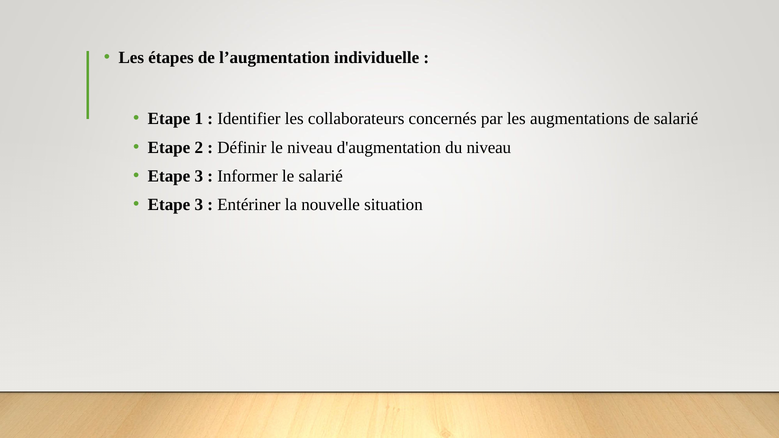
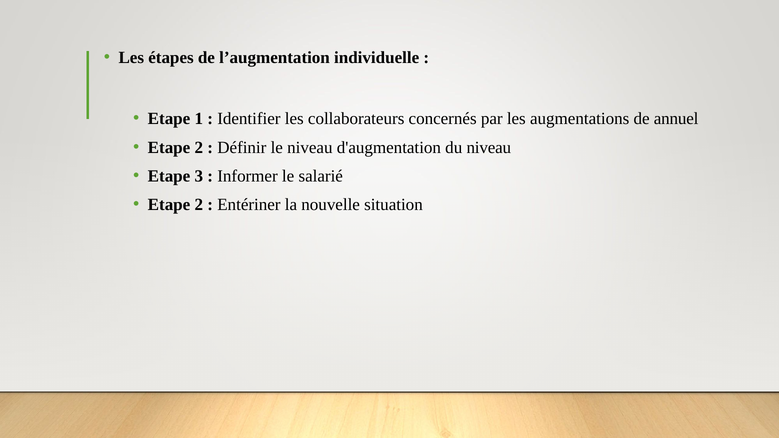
de salarié: salarié -> annuel
3 at (199, 205): 3 -> 2
